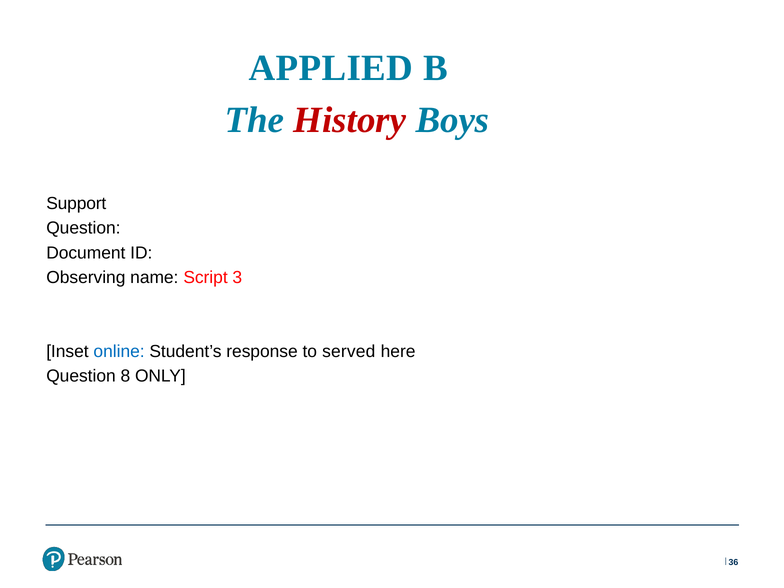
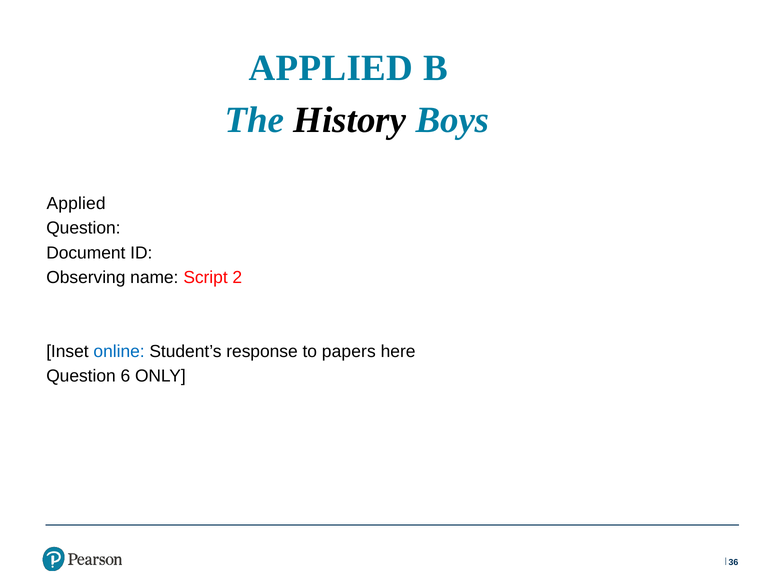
History colour: red -> black
Support at (76, 204): Support -> Applied
3: 3 -> 2
served: served -> papers
8: 8 -> 6
